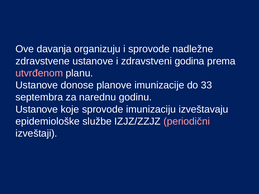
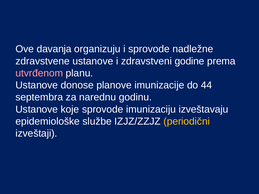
godina: godina -> godine
33: 33 -> 44
periodični colour: pink -> yellow
